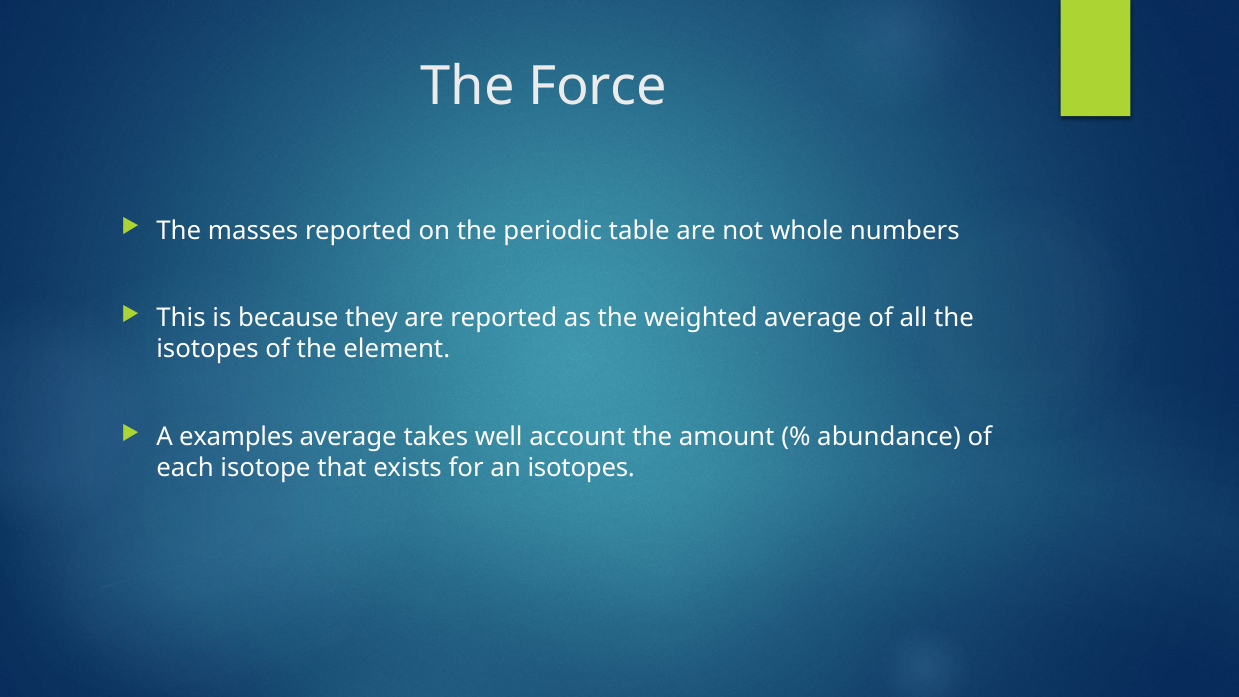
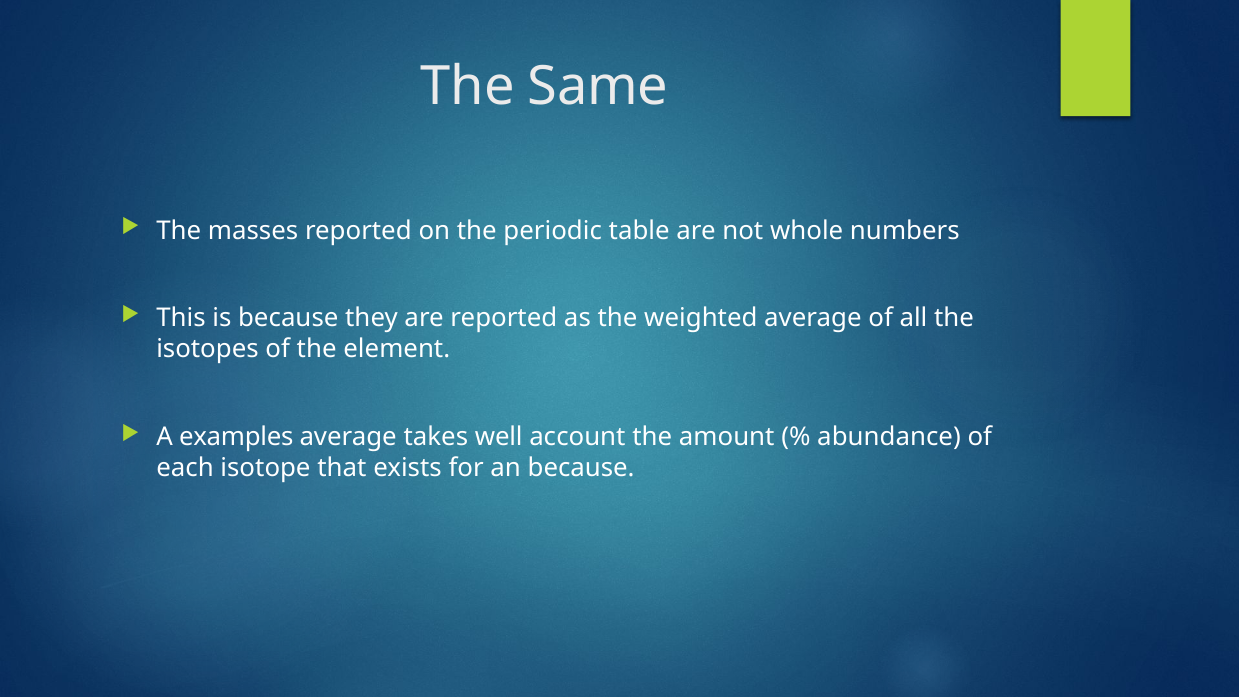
Force: Force -> Same
an isotopes: isotopes -> because
